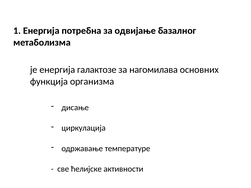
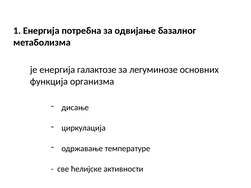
нагомилава: нагомилава -> легуминозе
